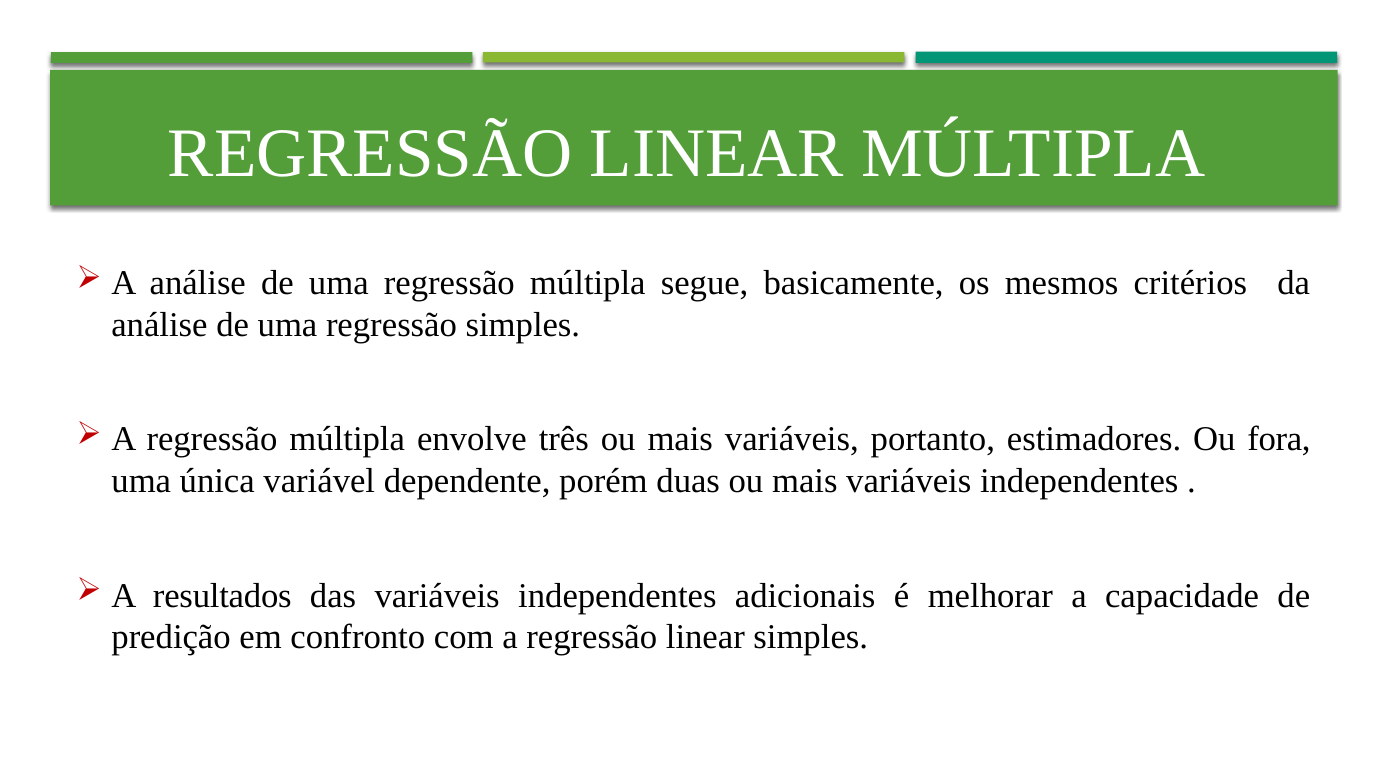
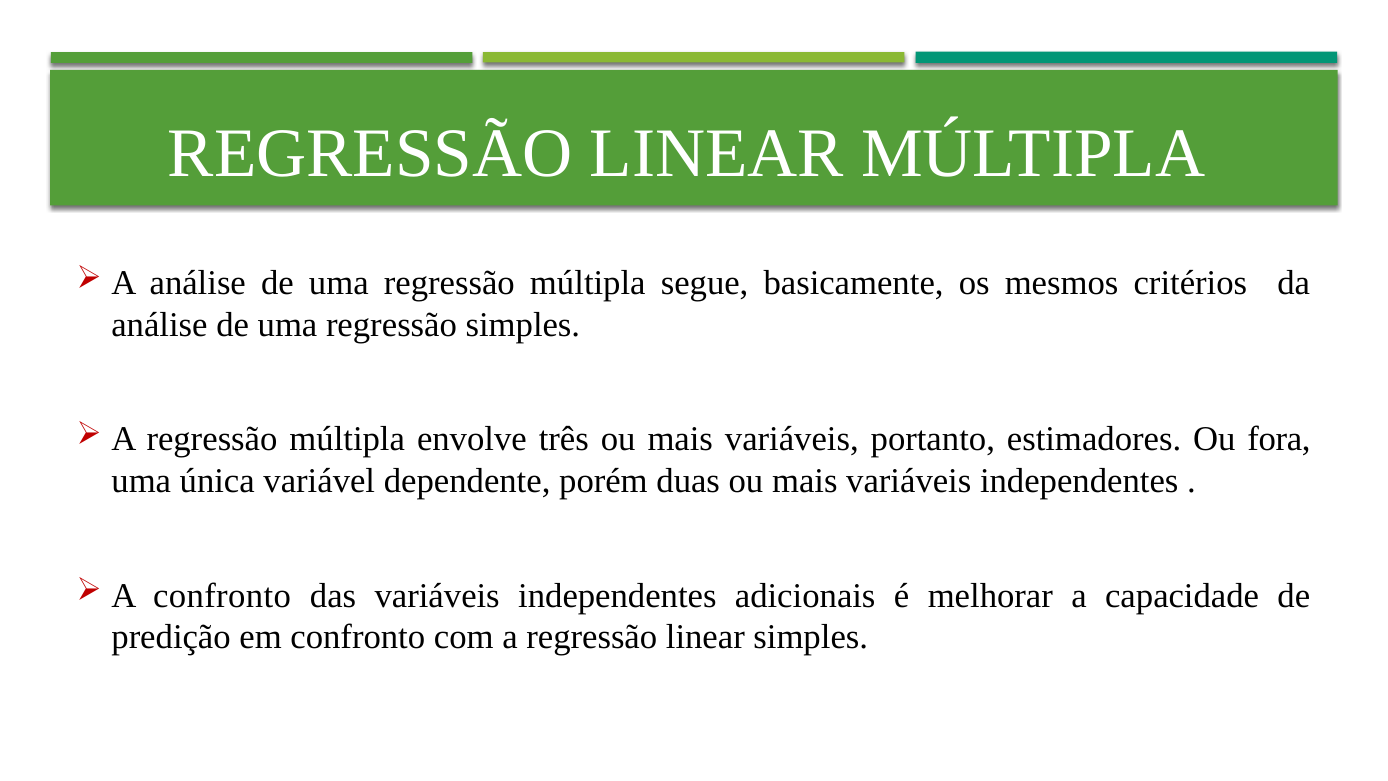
A resultados: resultados -> confronto
